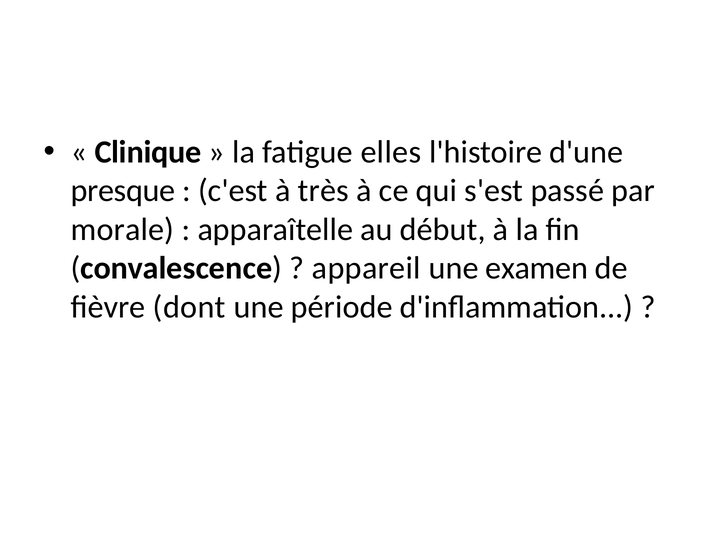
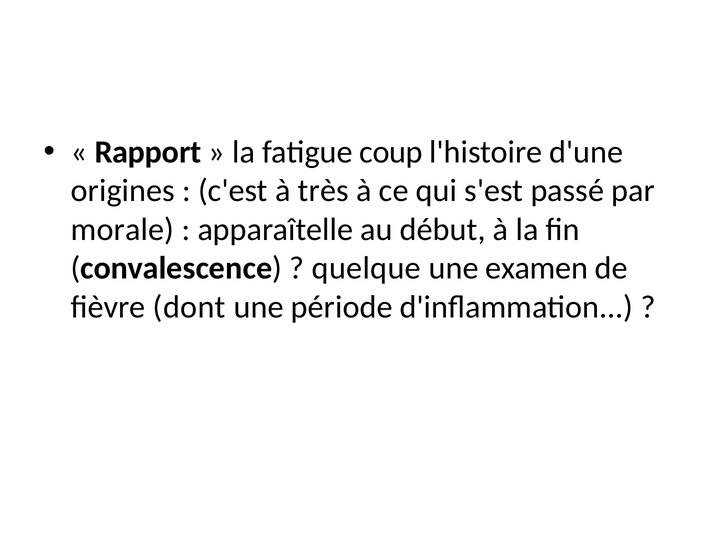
Clinique: Clinique -> Rapport
elles: elles -> coup
presque: presque -> origines
appareil: appareil -> quelque
